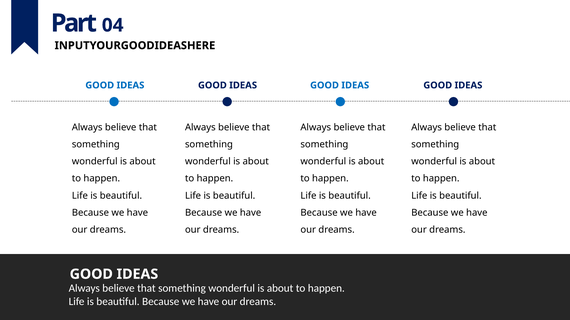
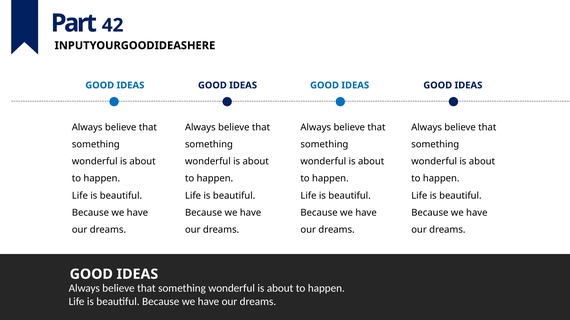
04: 04 -> 42
